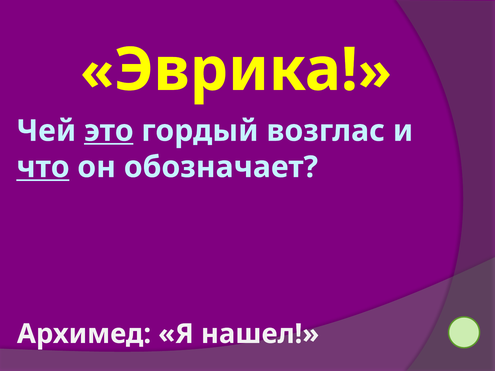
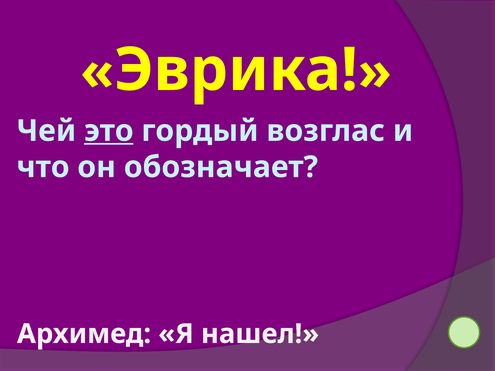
что underline: present -> none
